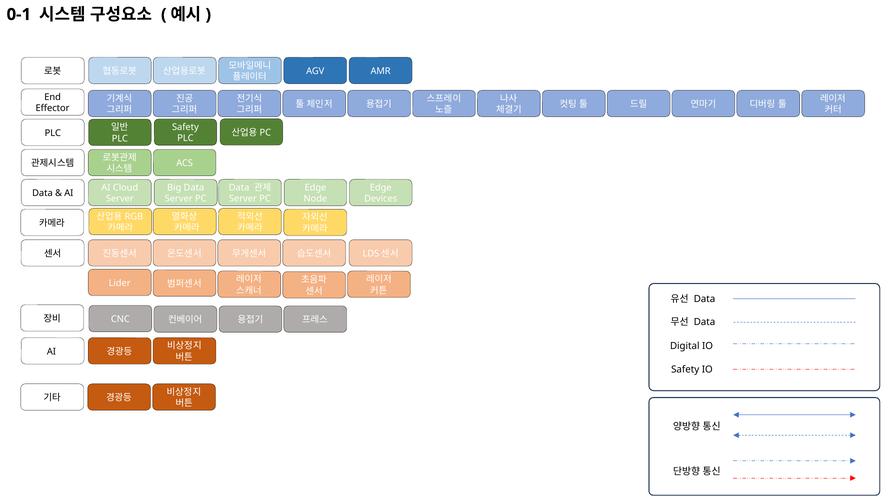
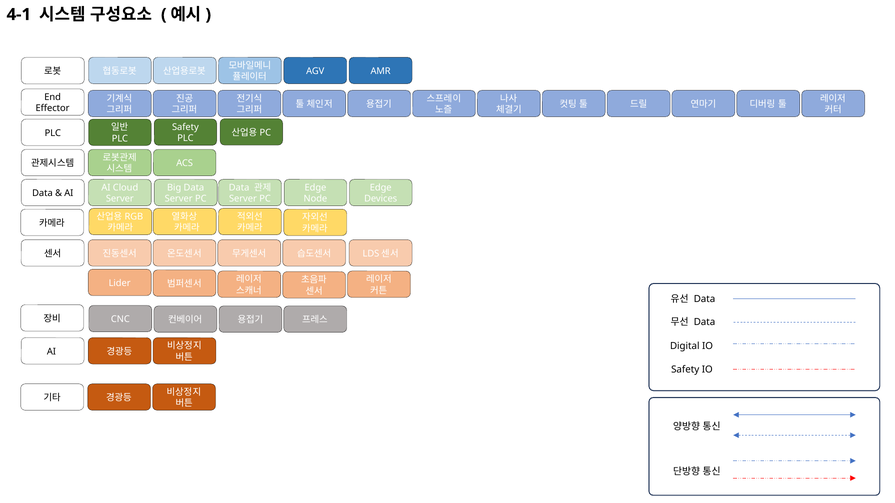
0-1: 0-1 -> 4-1
